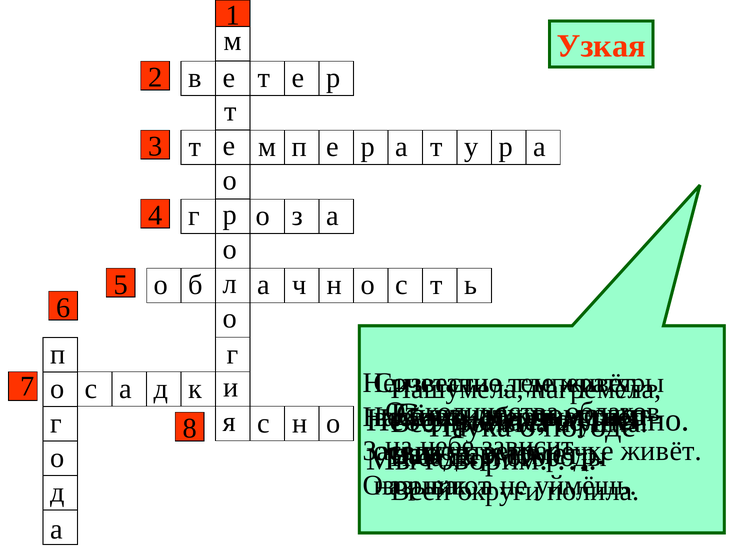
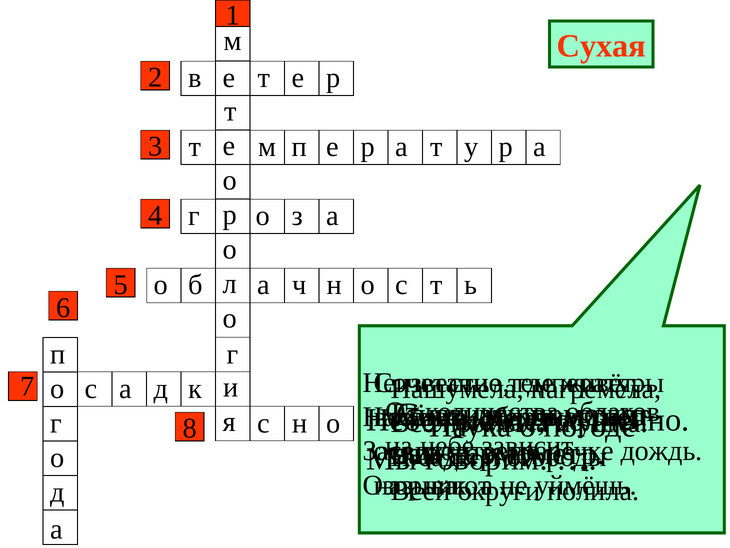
Узкая: Узкая -> Сухая
живёт at (661, 451): живёт -> дождь
